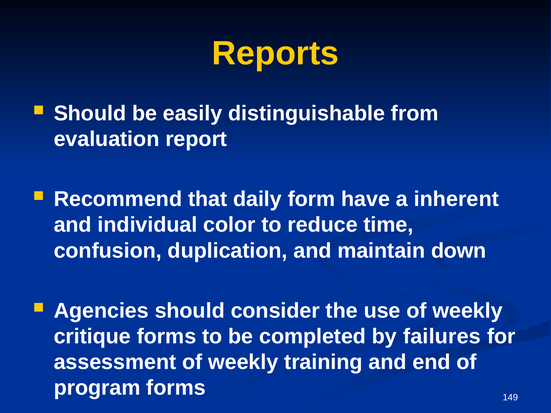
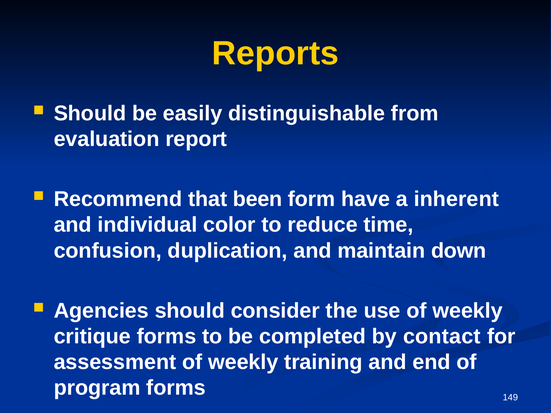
daily: daily -> been
failures: failures -> contact
